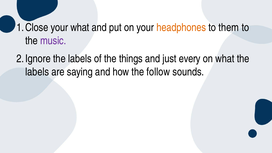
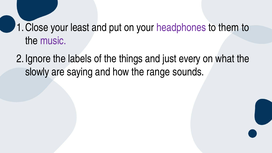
your what: what -> least
headphones colour: orange -> purple
labels at (37, 72): labels -> slowly
follow: follow -> range
